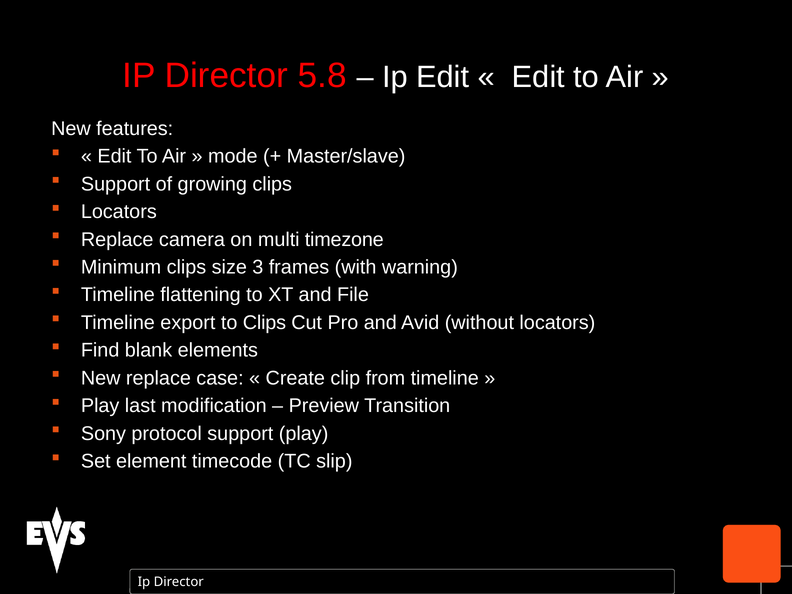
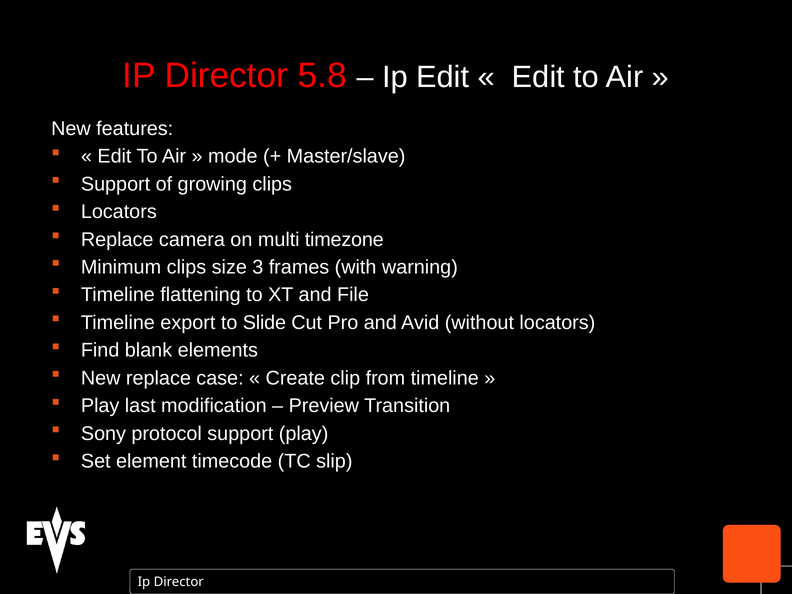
to Clips: Clips -> Slide
